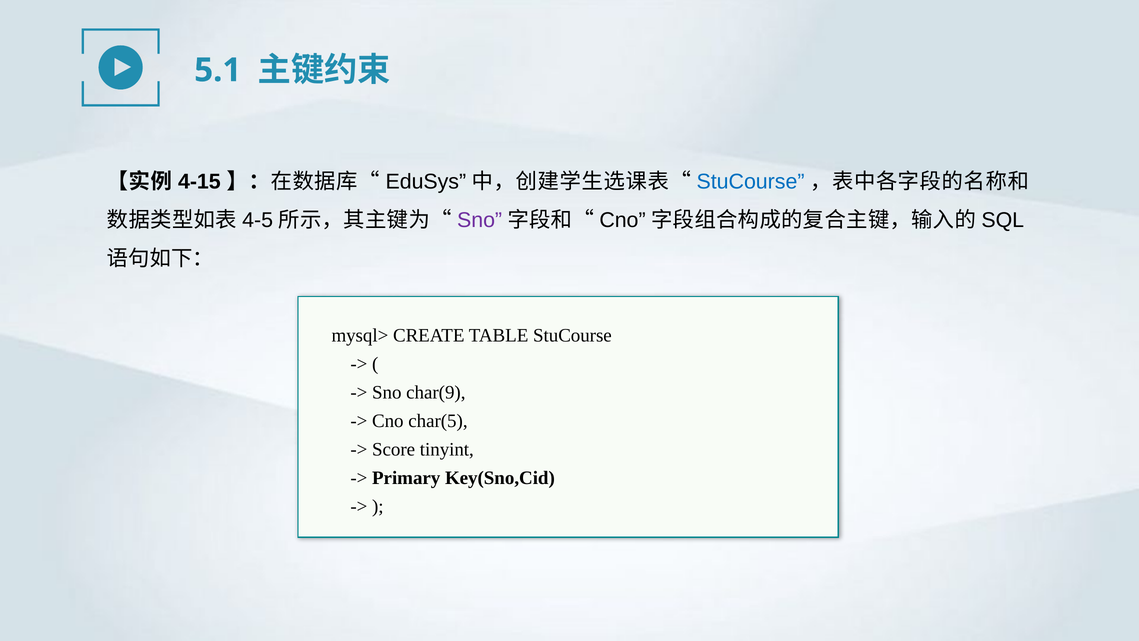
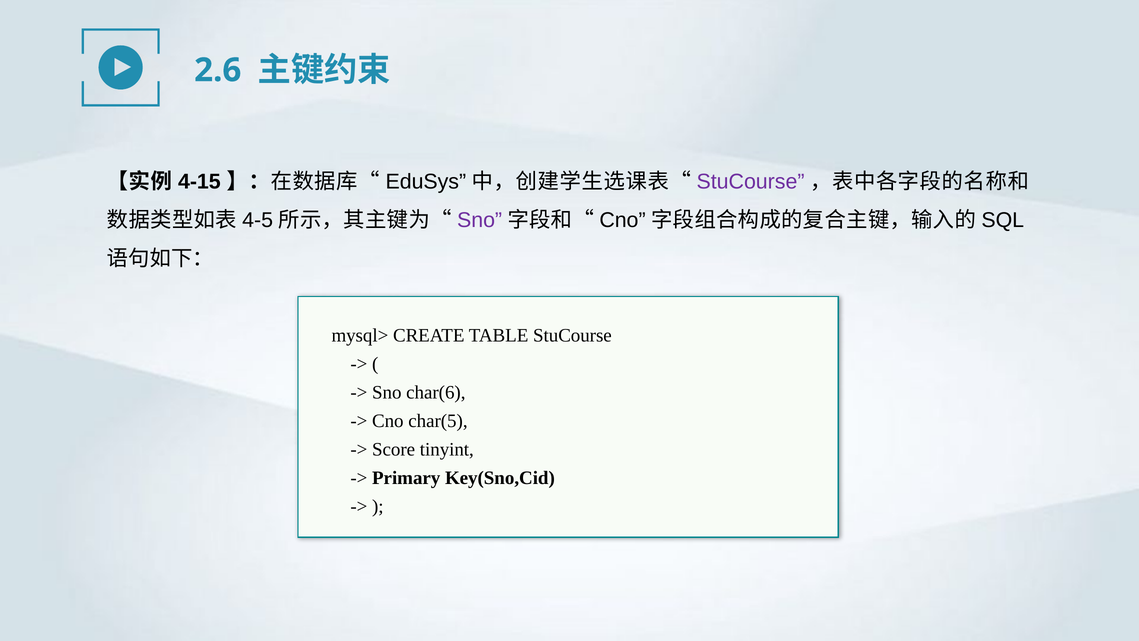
5.1: 5.1 -> 2.6
StuCourse at (751, 182) colour: blue -> purple
char(9: char(9 -> char(6
